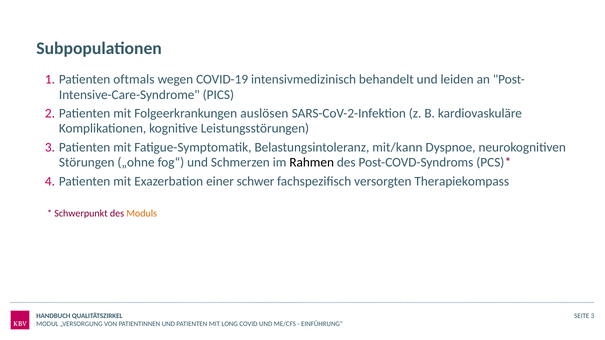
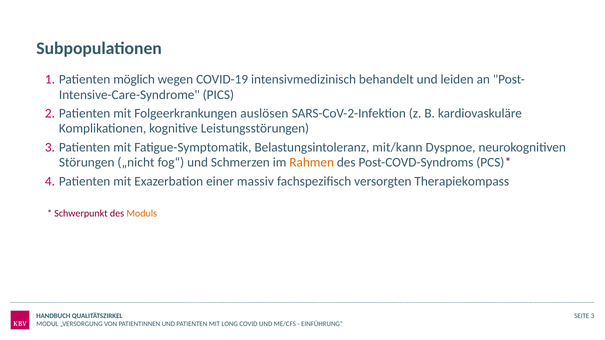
oftmals: oftmals -> möglich
„ohne: „ohne -> „nicht
Rahmen colour: black -> orange
schwer: schwer -> massiv
